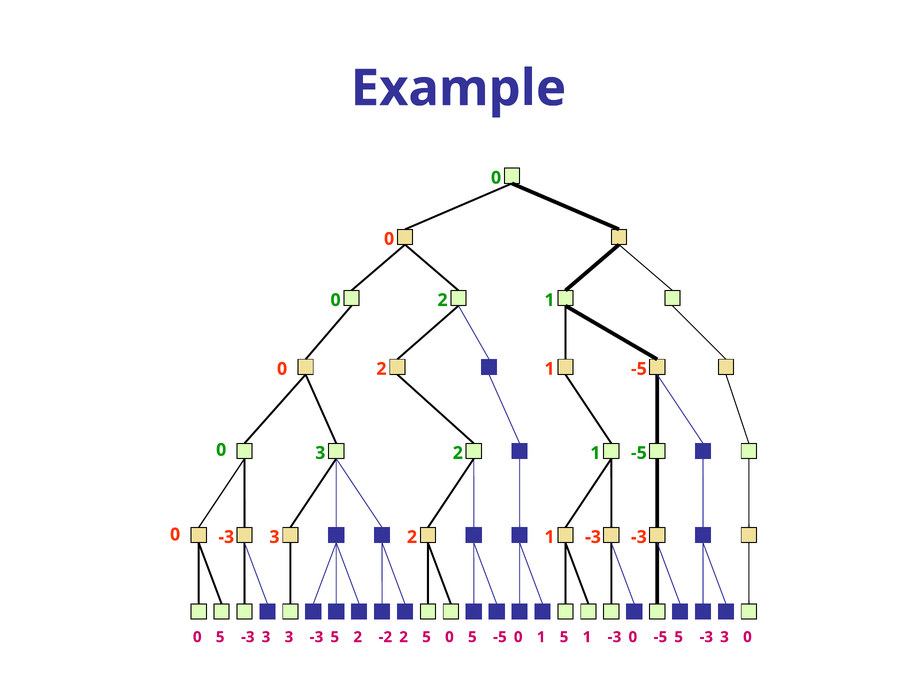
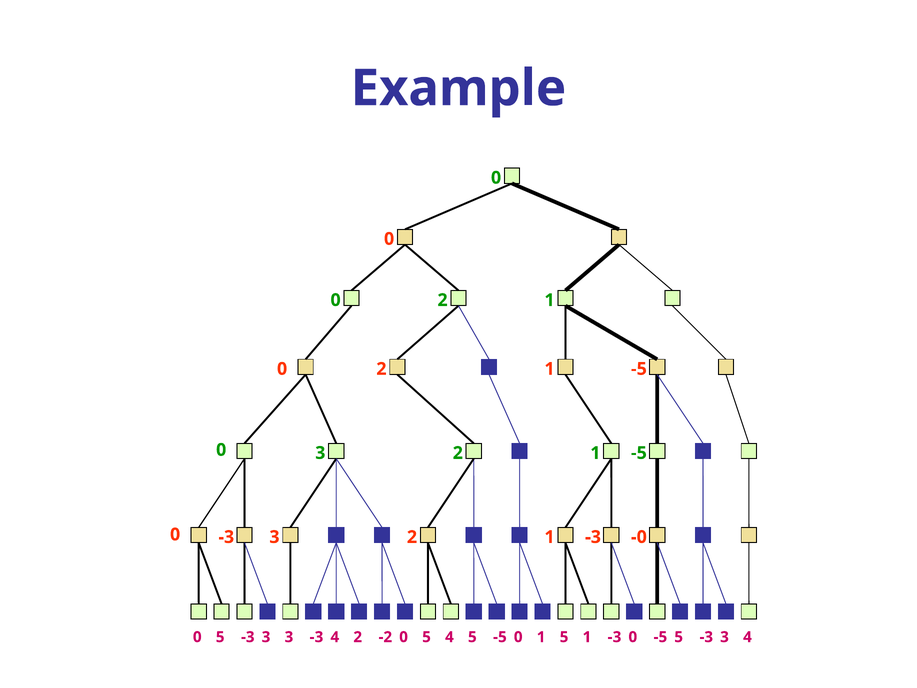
-3 at (639, 537): -3 -> -0
5 at (335, 637): 5 -> 4
-2 2: 2 -> 0
5 -3 0: 0 -> 4
5 3 0: 0 -> 4
